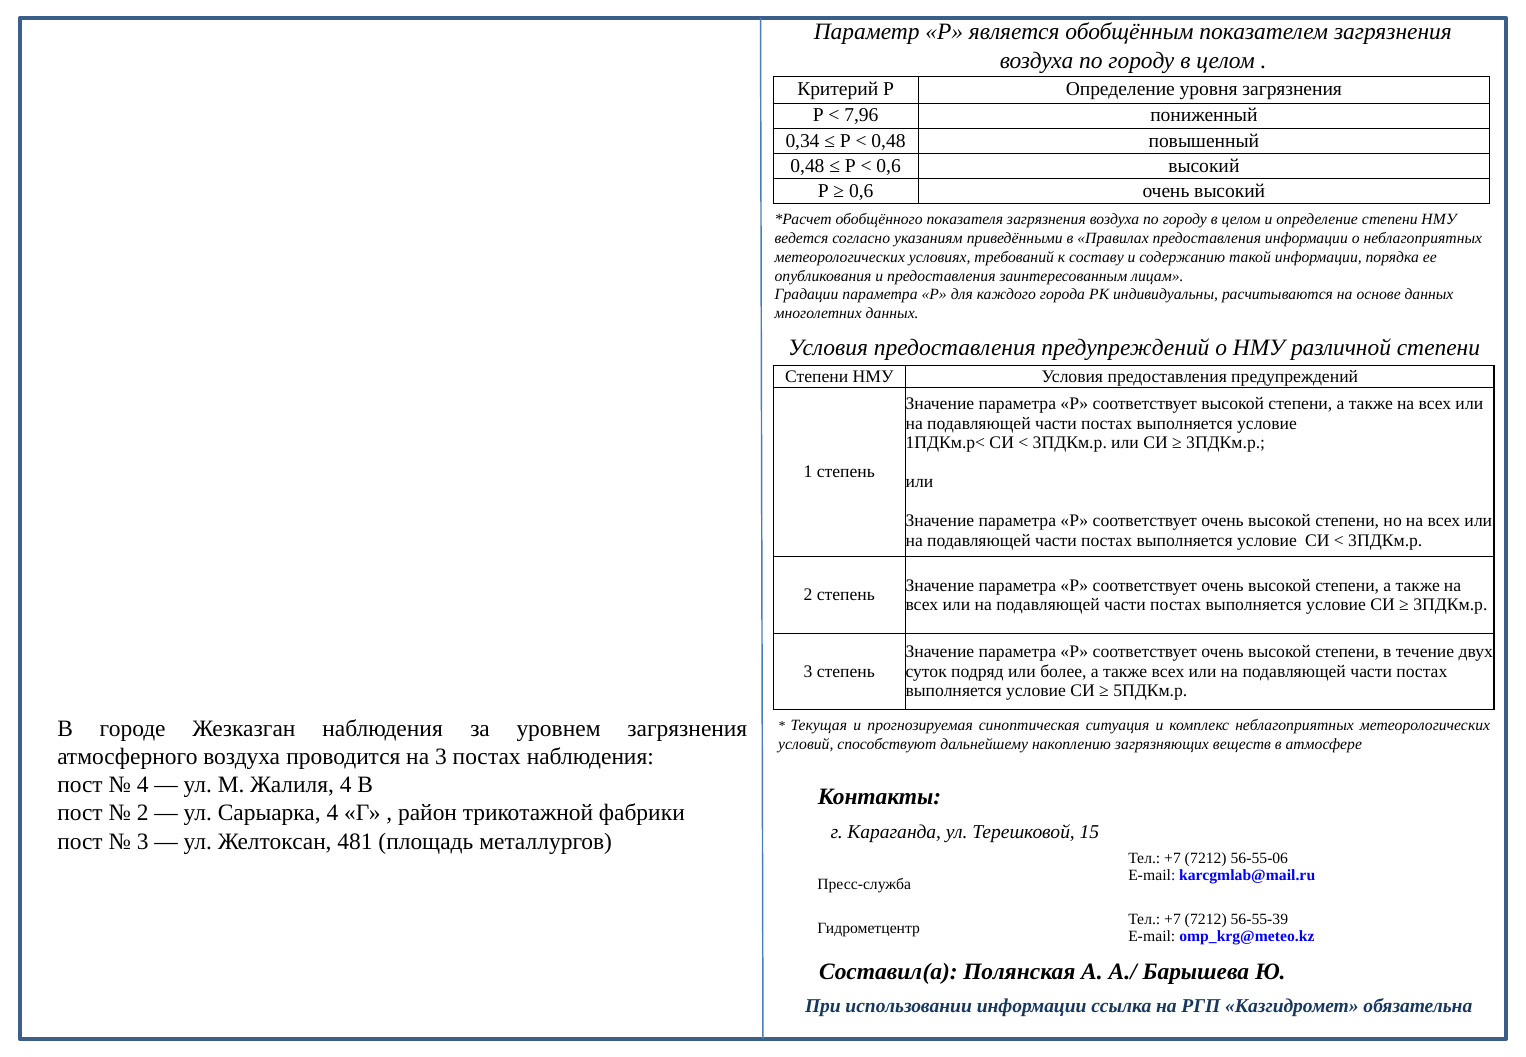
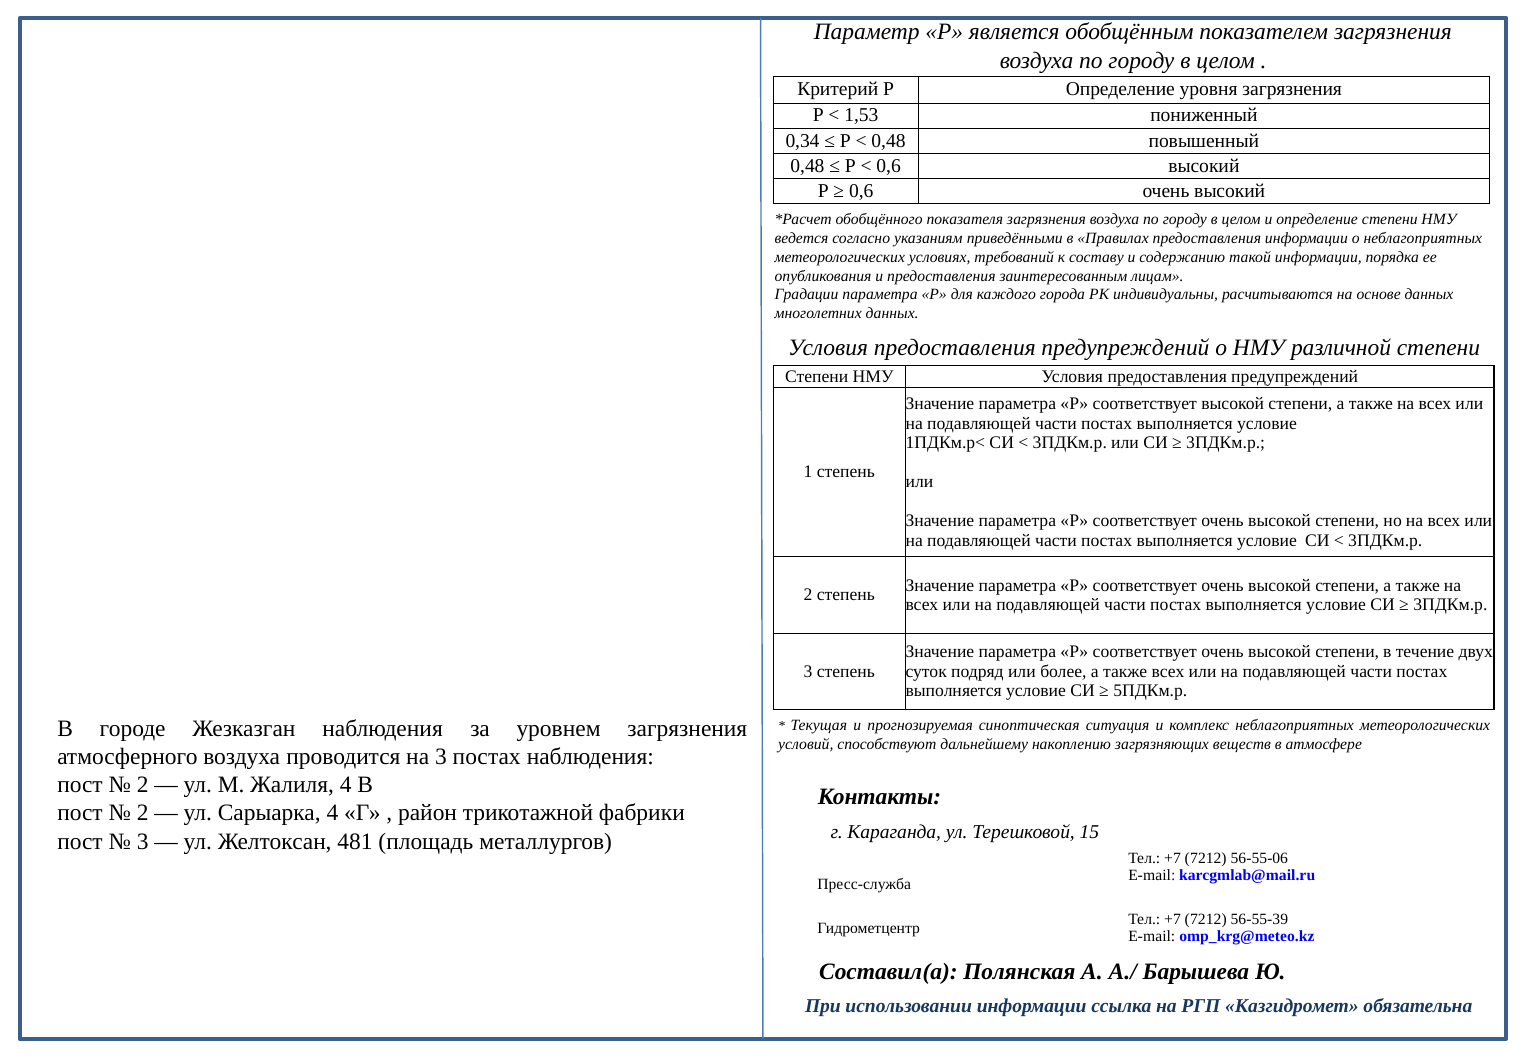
7,96: 7,96 -> 1,53
4 at (143, 785): 4 -> 2
